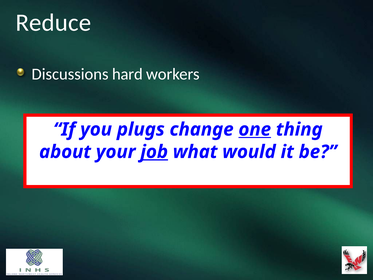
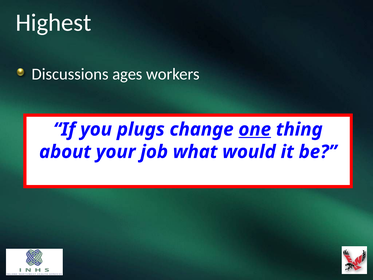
Reduce: Reduce -> Highest
hard: hard -> ages
job underline: present -> none
